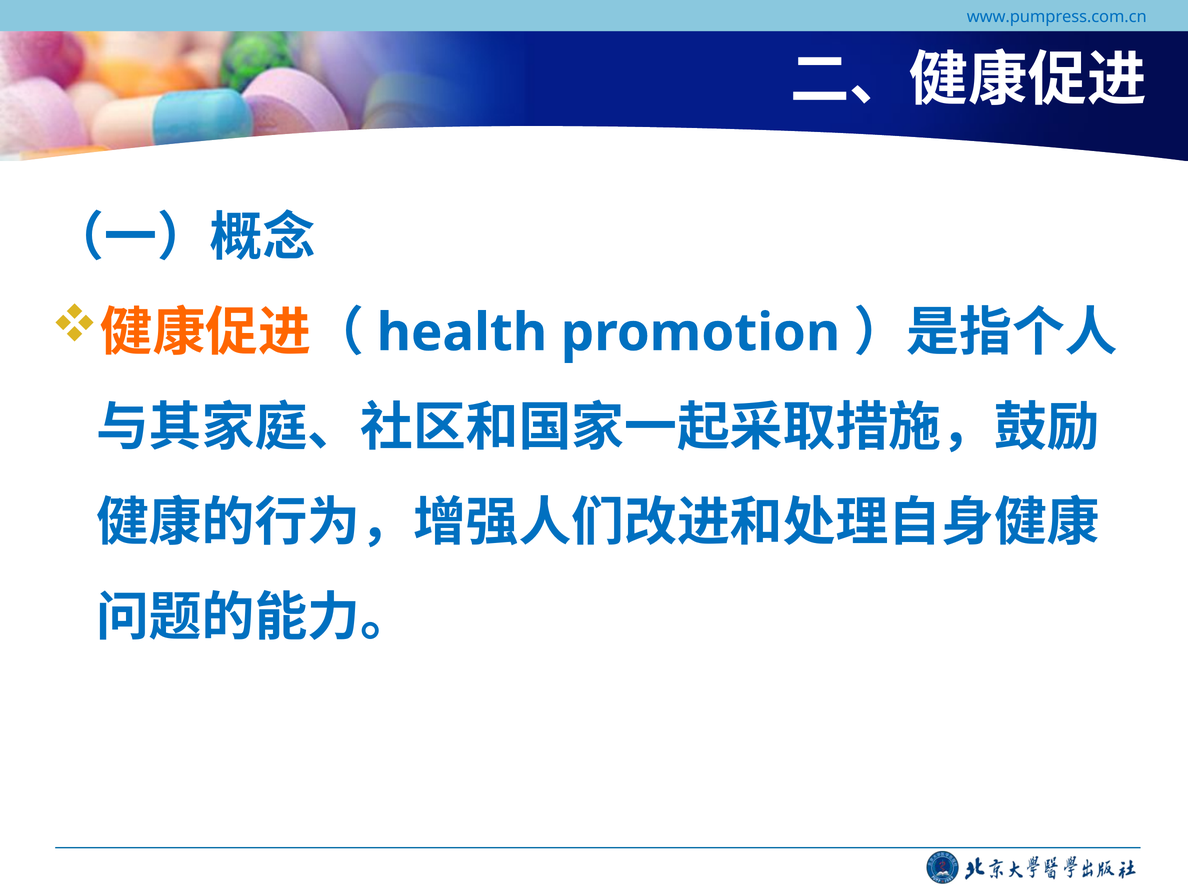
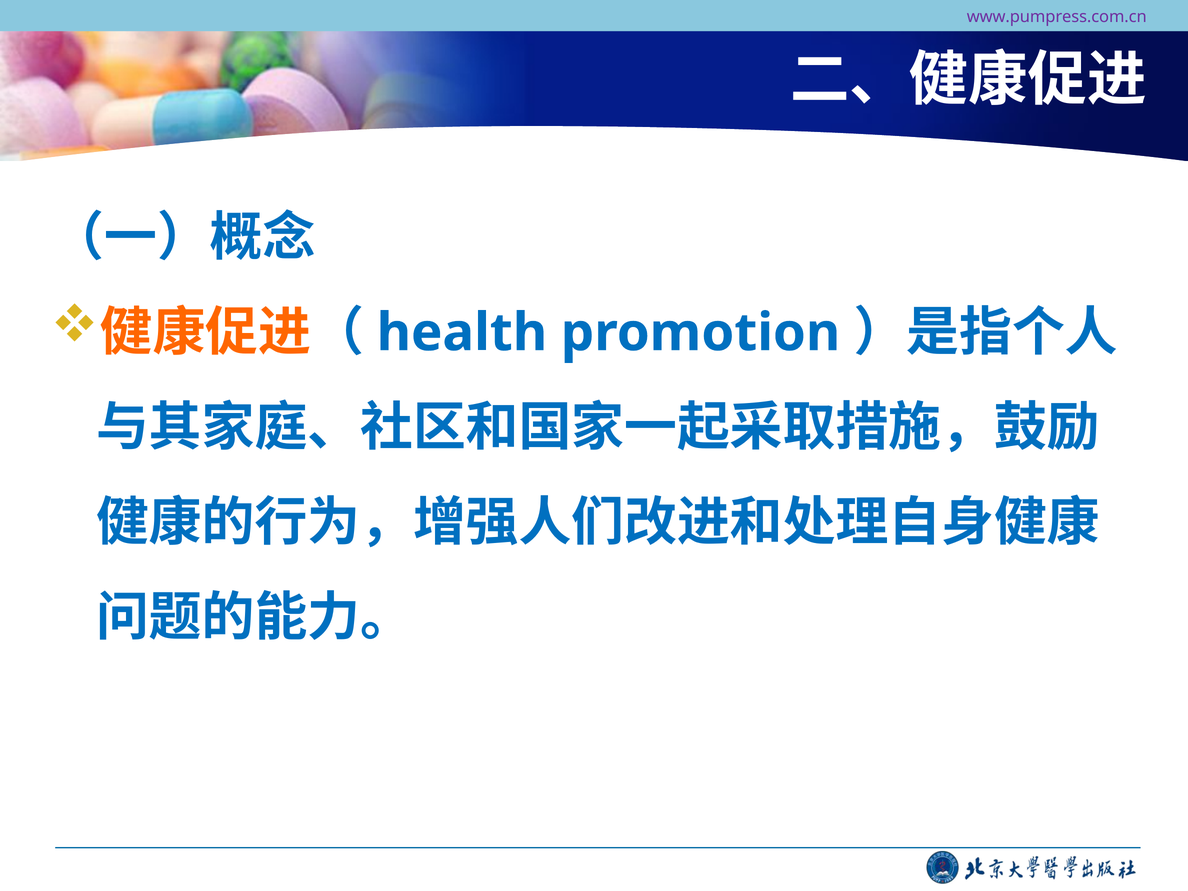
www.pumpress.com.cn colour: blue -> purple
